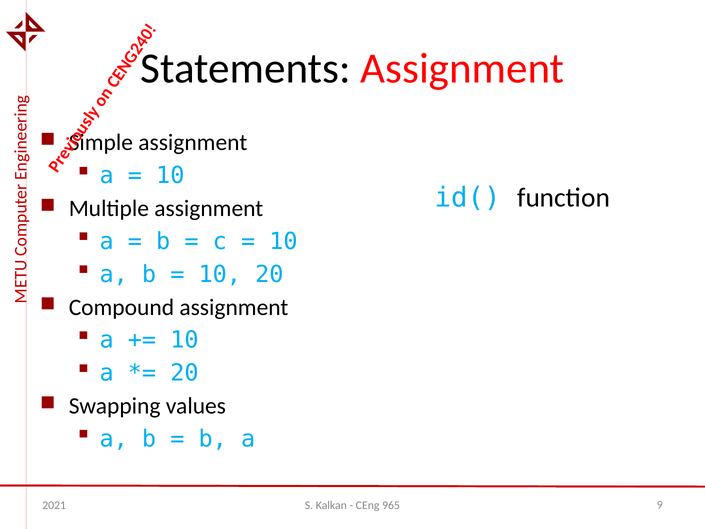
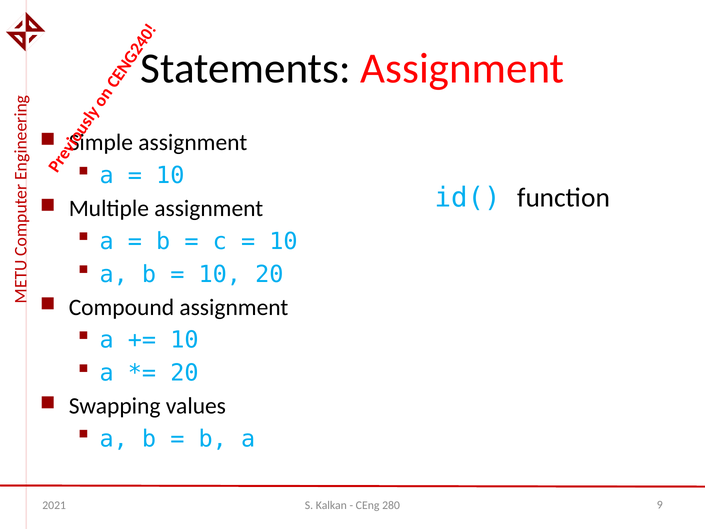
965: 965 -> 280
